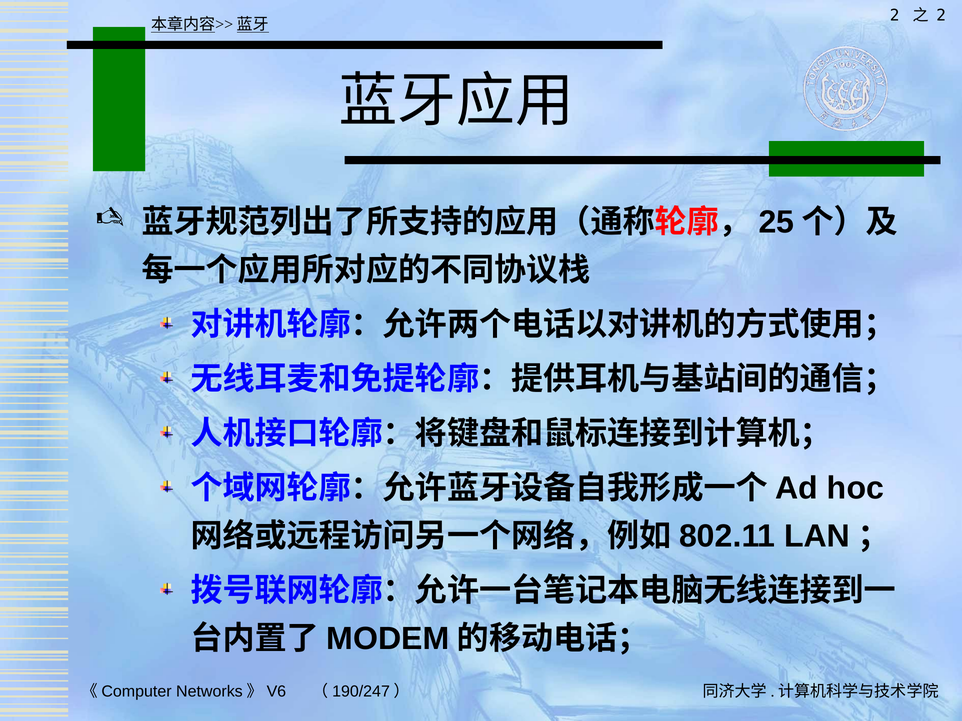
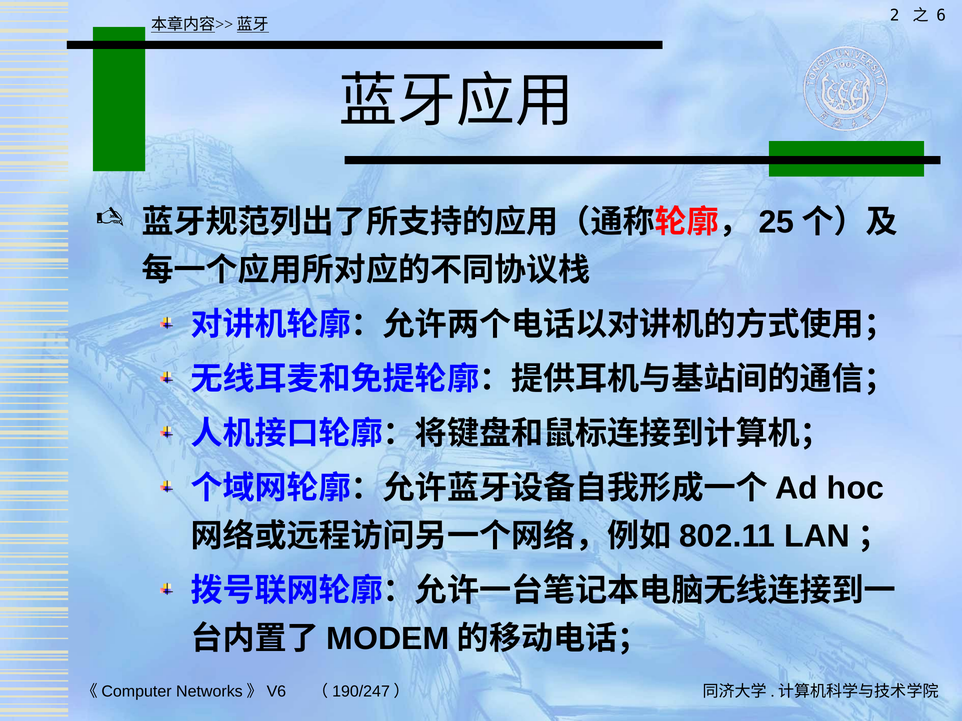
2 at (941, 16): 2 -> 6
